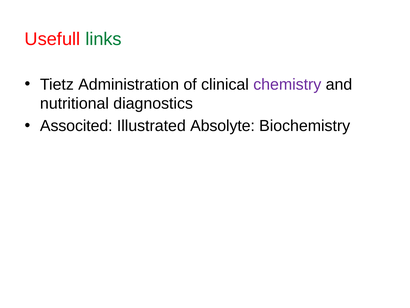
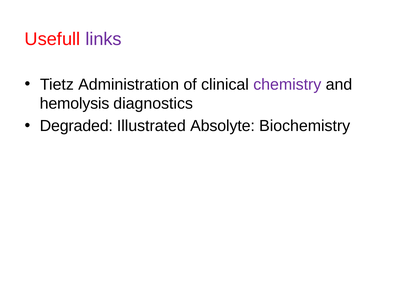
links colour: green -> purple
nutritional: nutritional -> hemolysis
Associted: Associted -> Degraded
